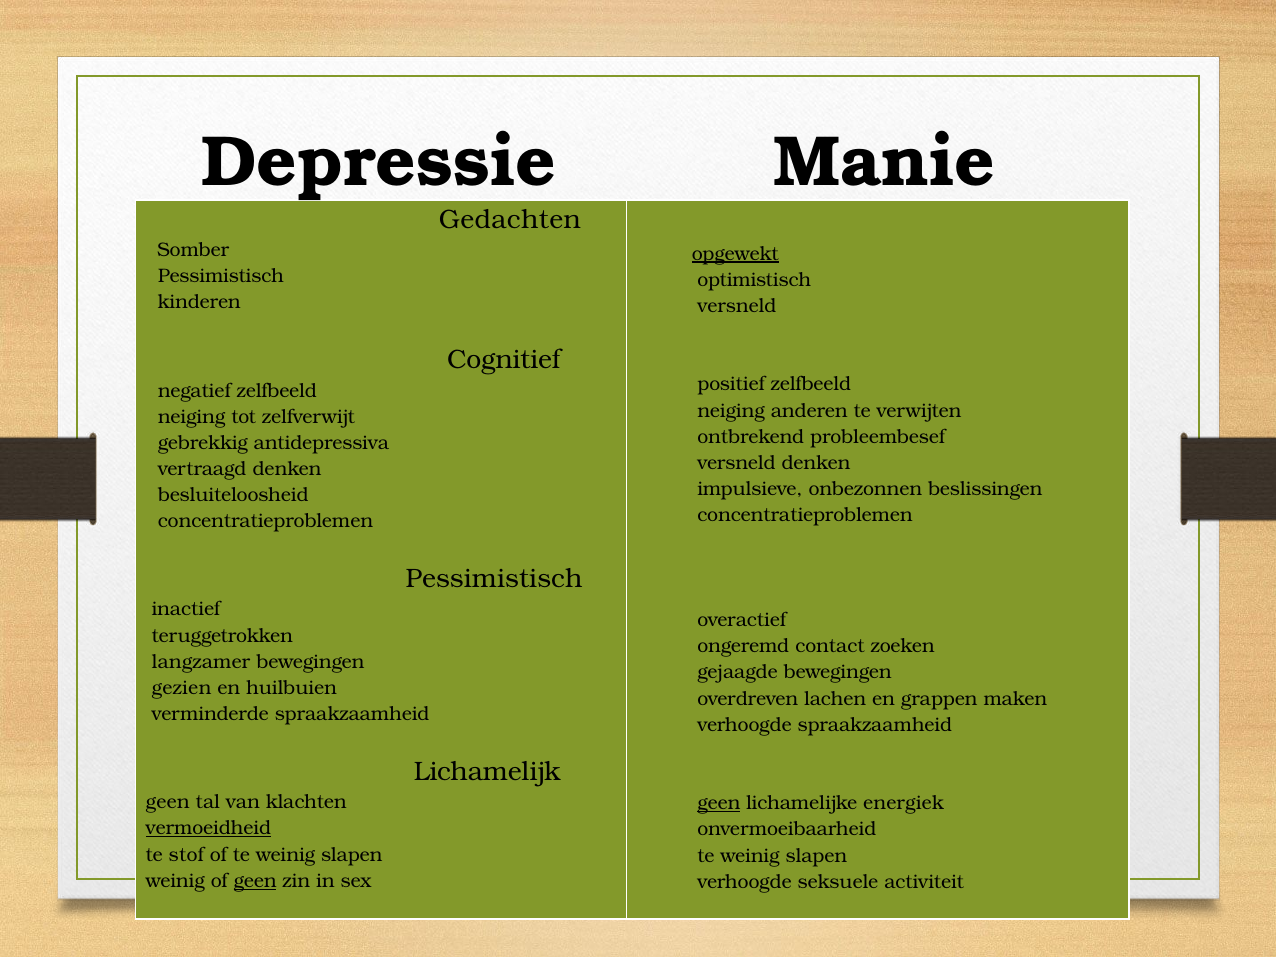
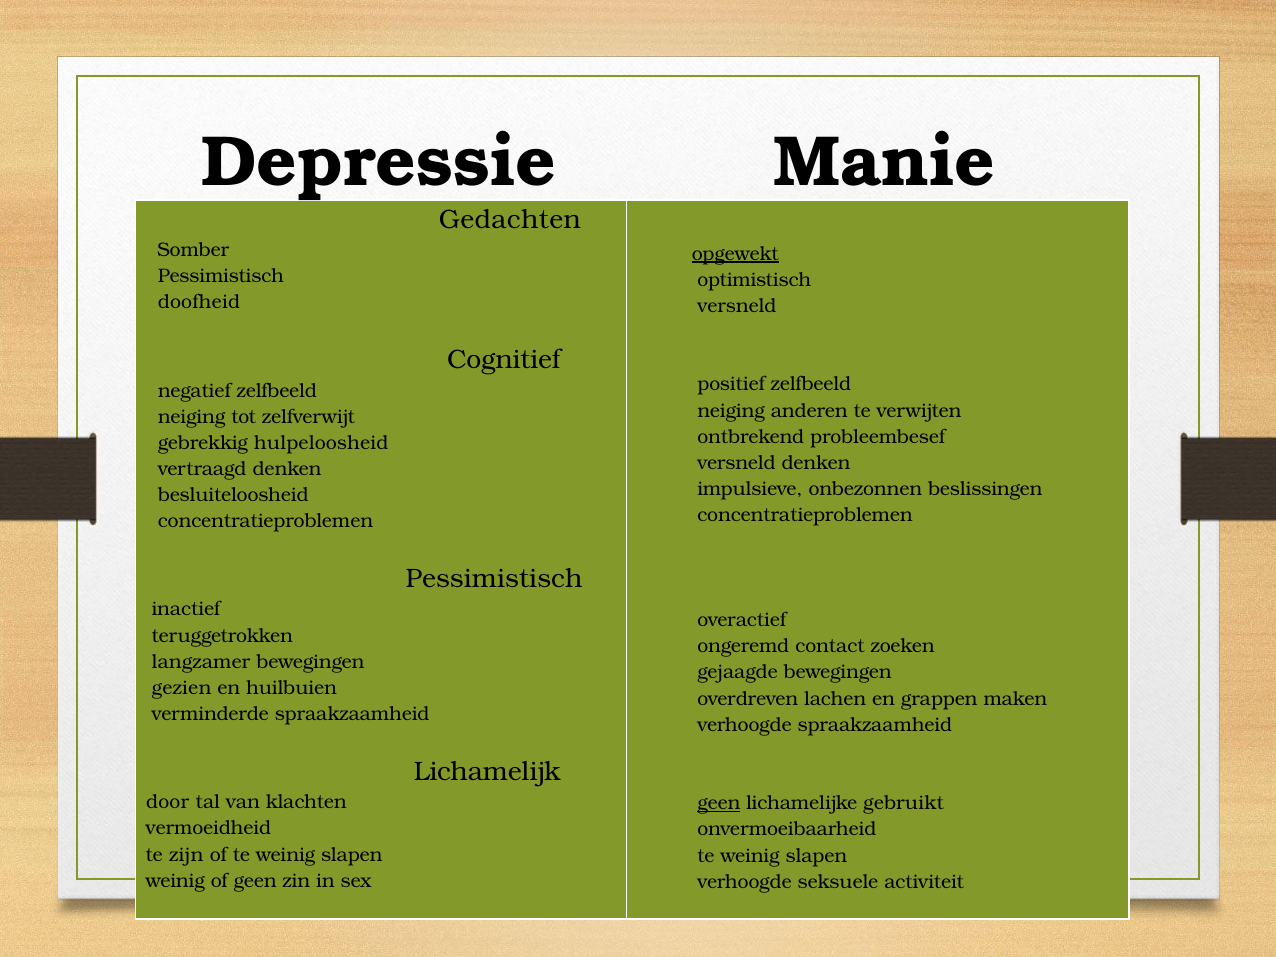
kinderen: kinderen -> doofheid
antidepressiva: antidepressiva -> hulpeloosheid
geen at (168, 802): geen -> door
energiek: energiek -> gebruikt
vermoeidheid underline: present -> none
stof: stof -> zijn
geen at (255, 881) underline: present -> none
